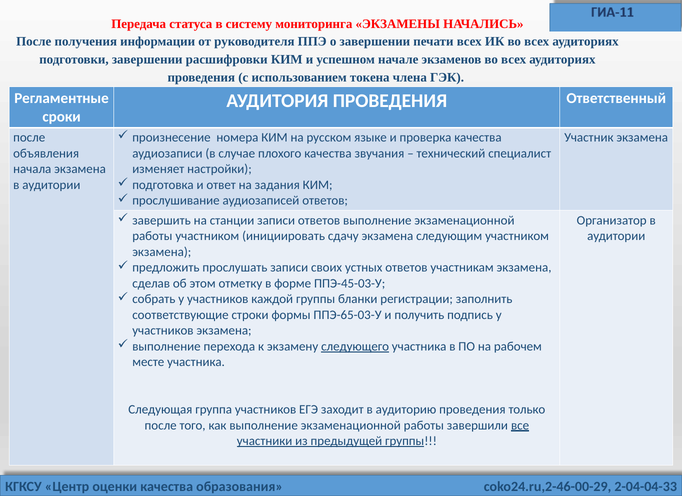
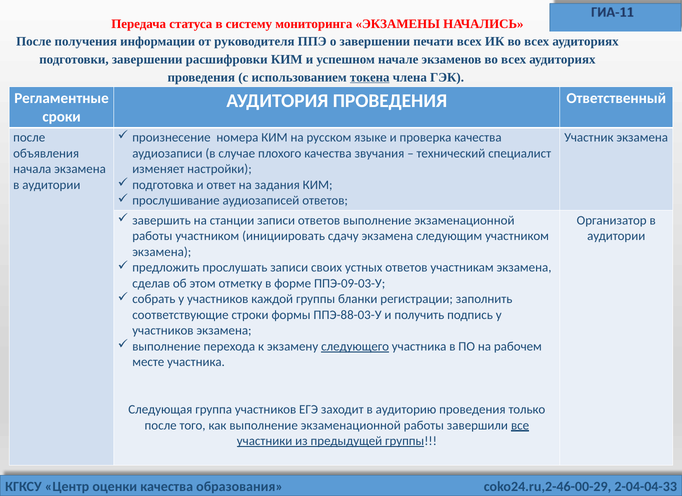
токена underline: none -> present
ППЭ-45-03-У: ППЭ-45-03-У -> ППЭ-09-03-У
ППЭ-65-03-У: ППЭ-65-03-У -> ППЭ-88-03-У
